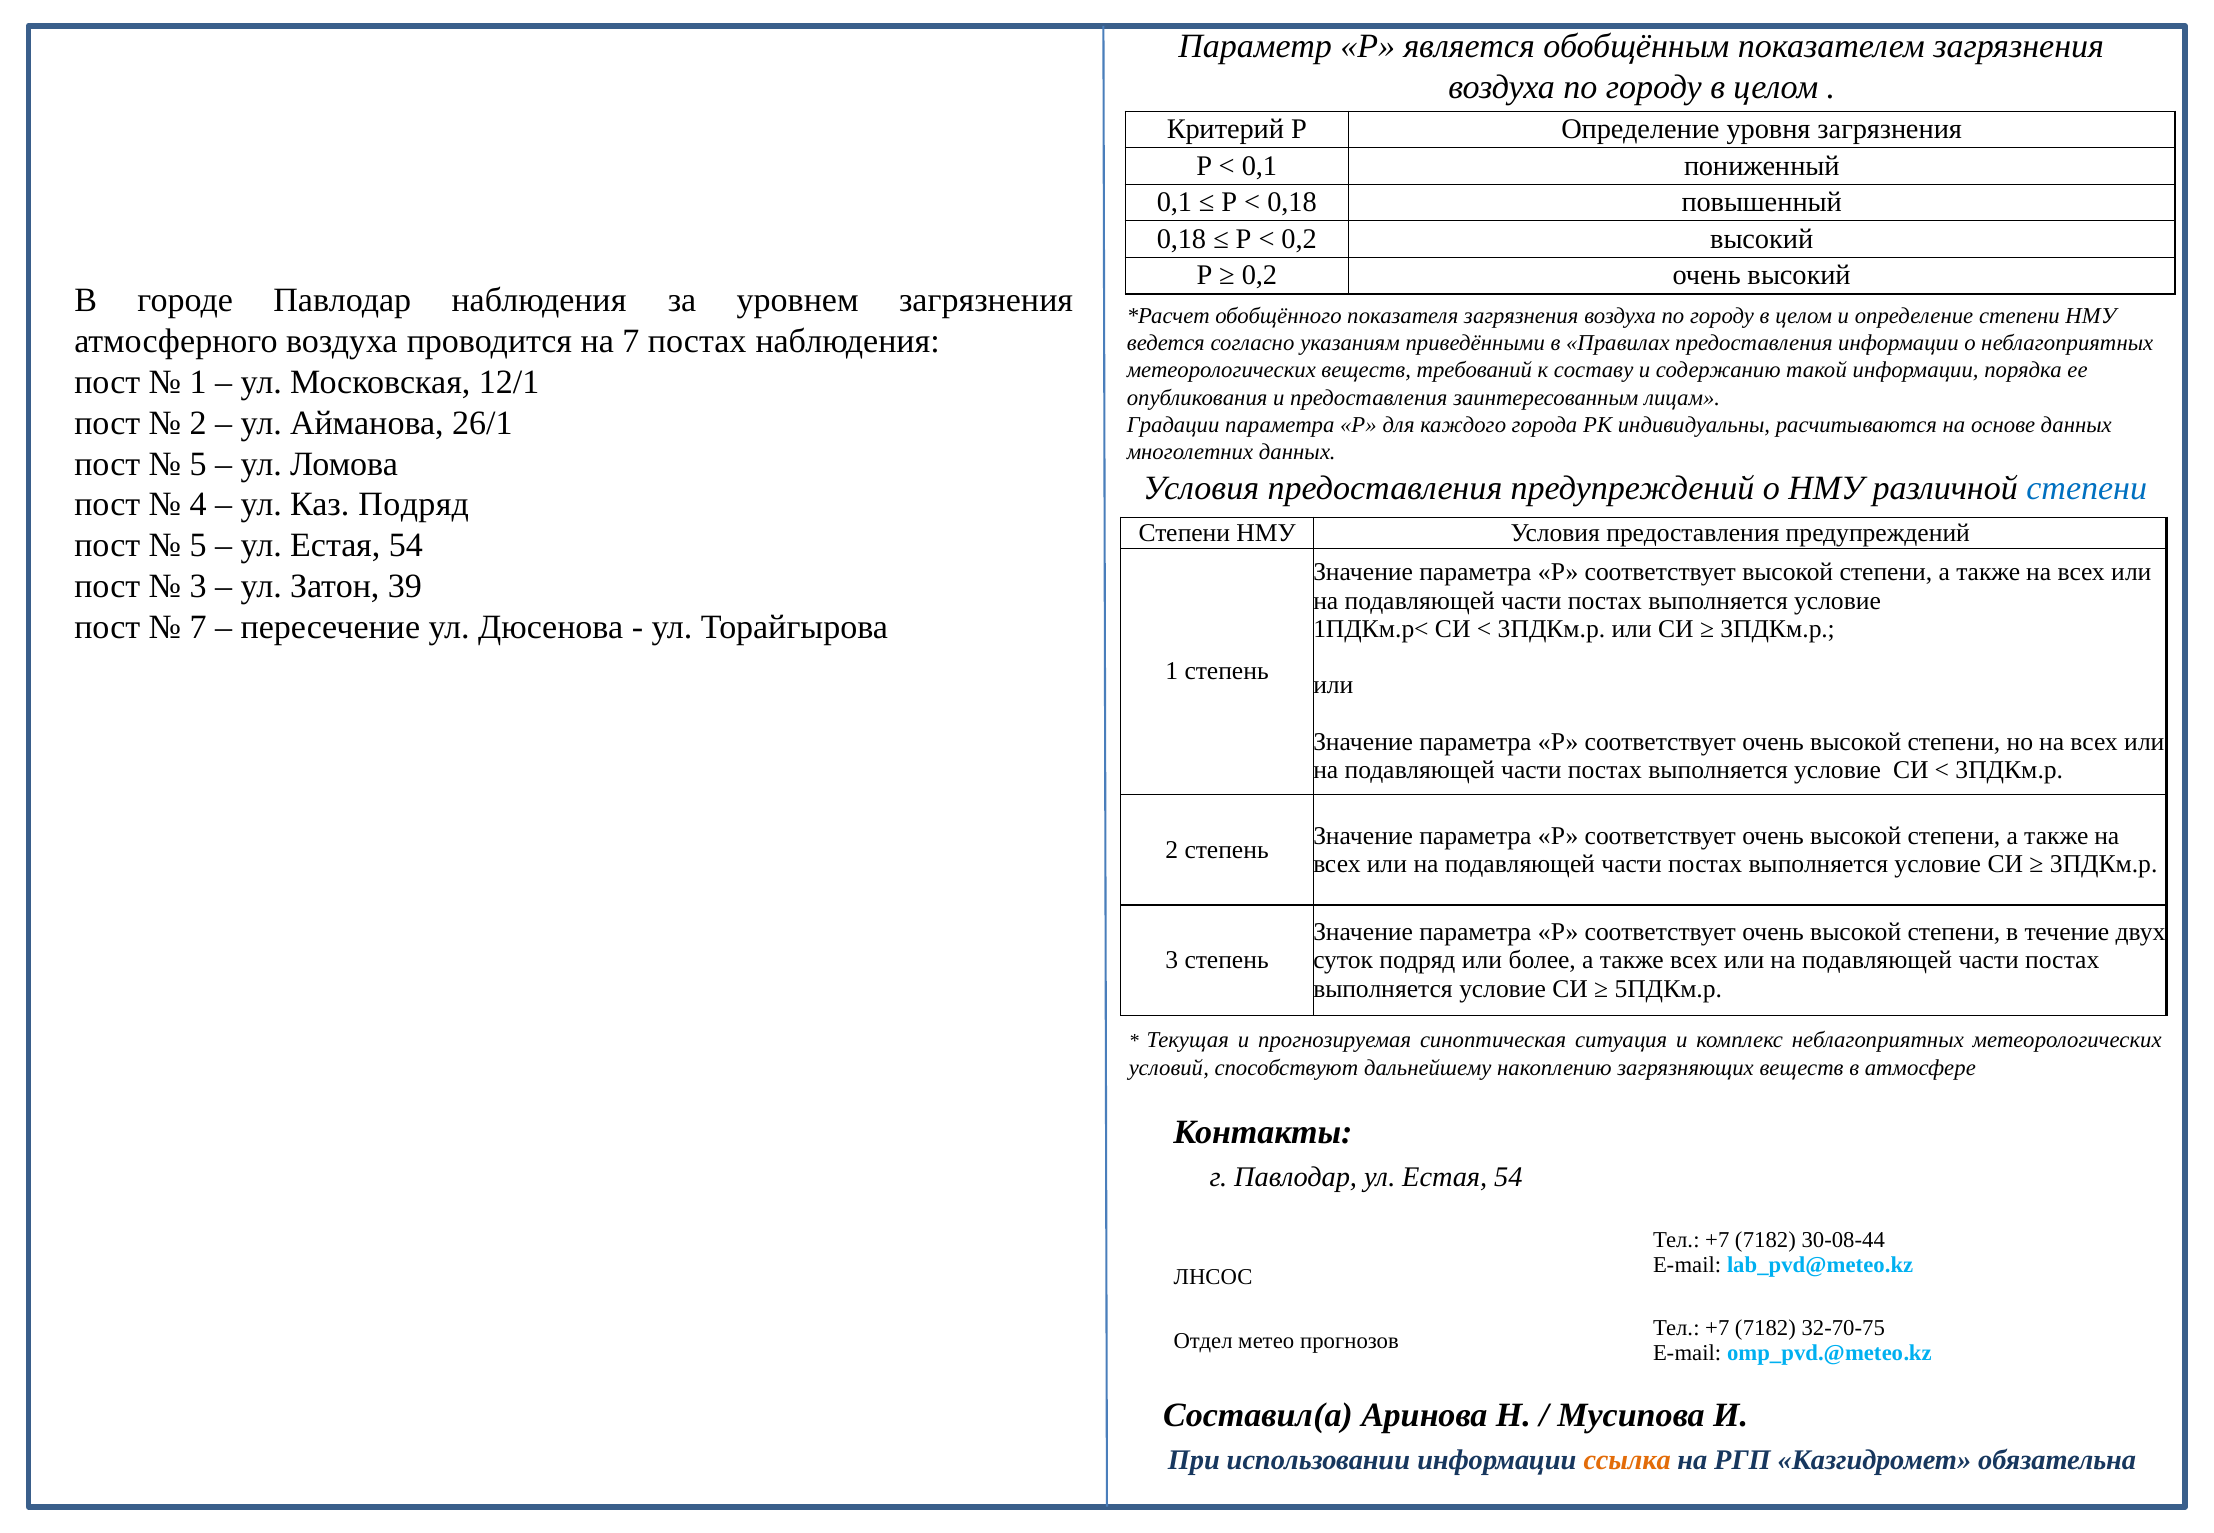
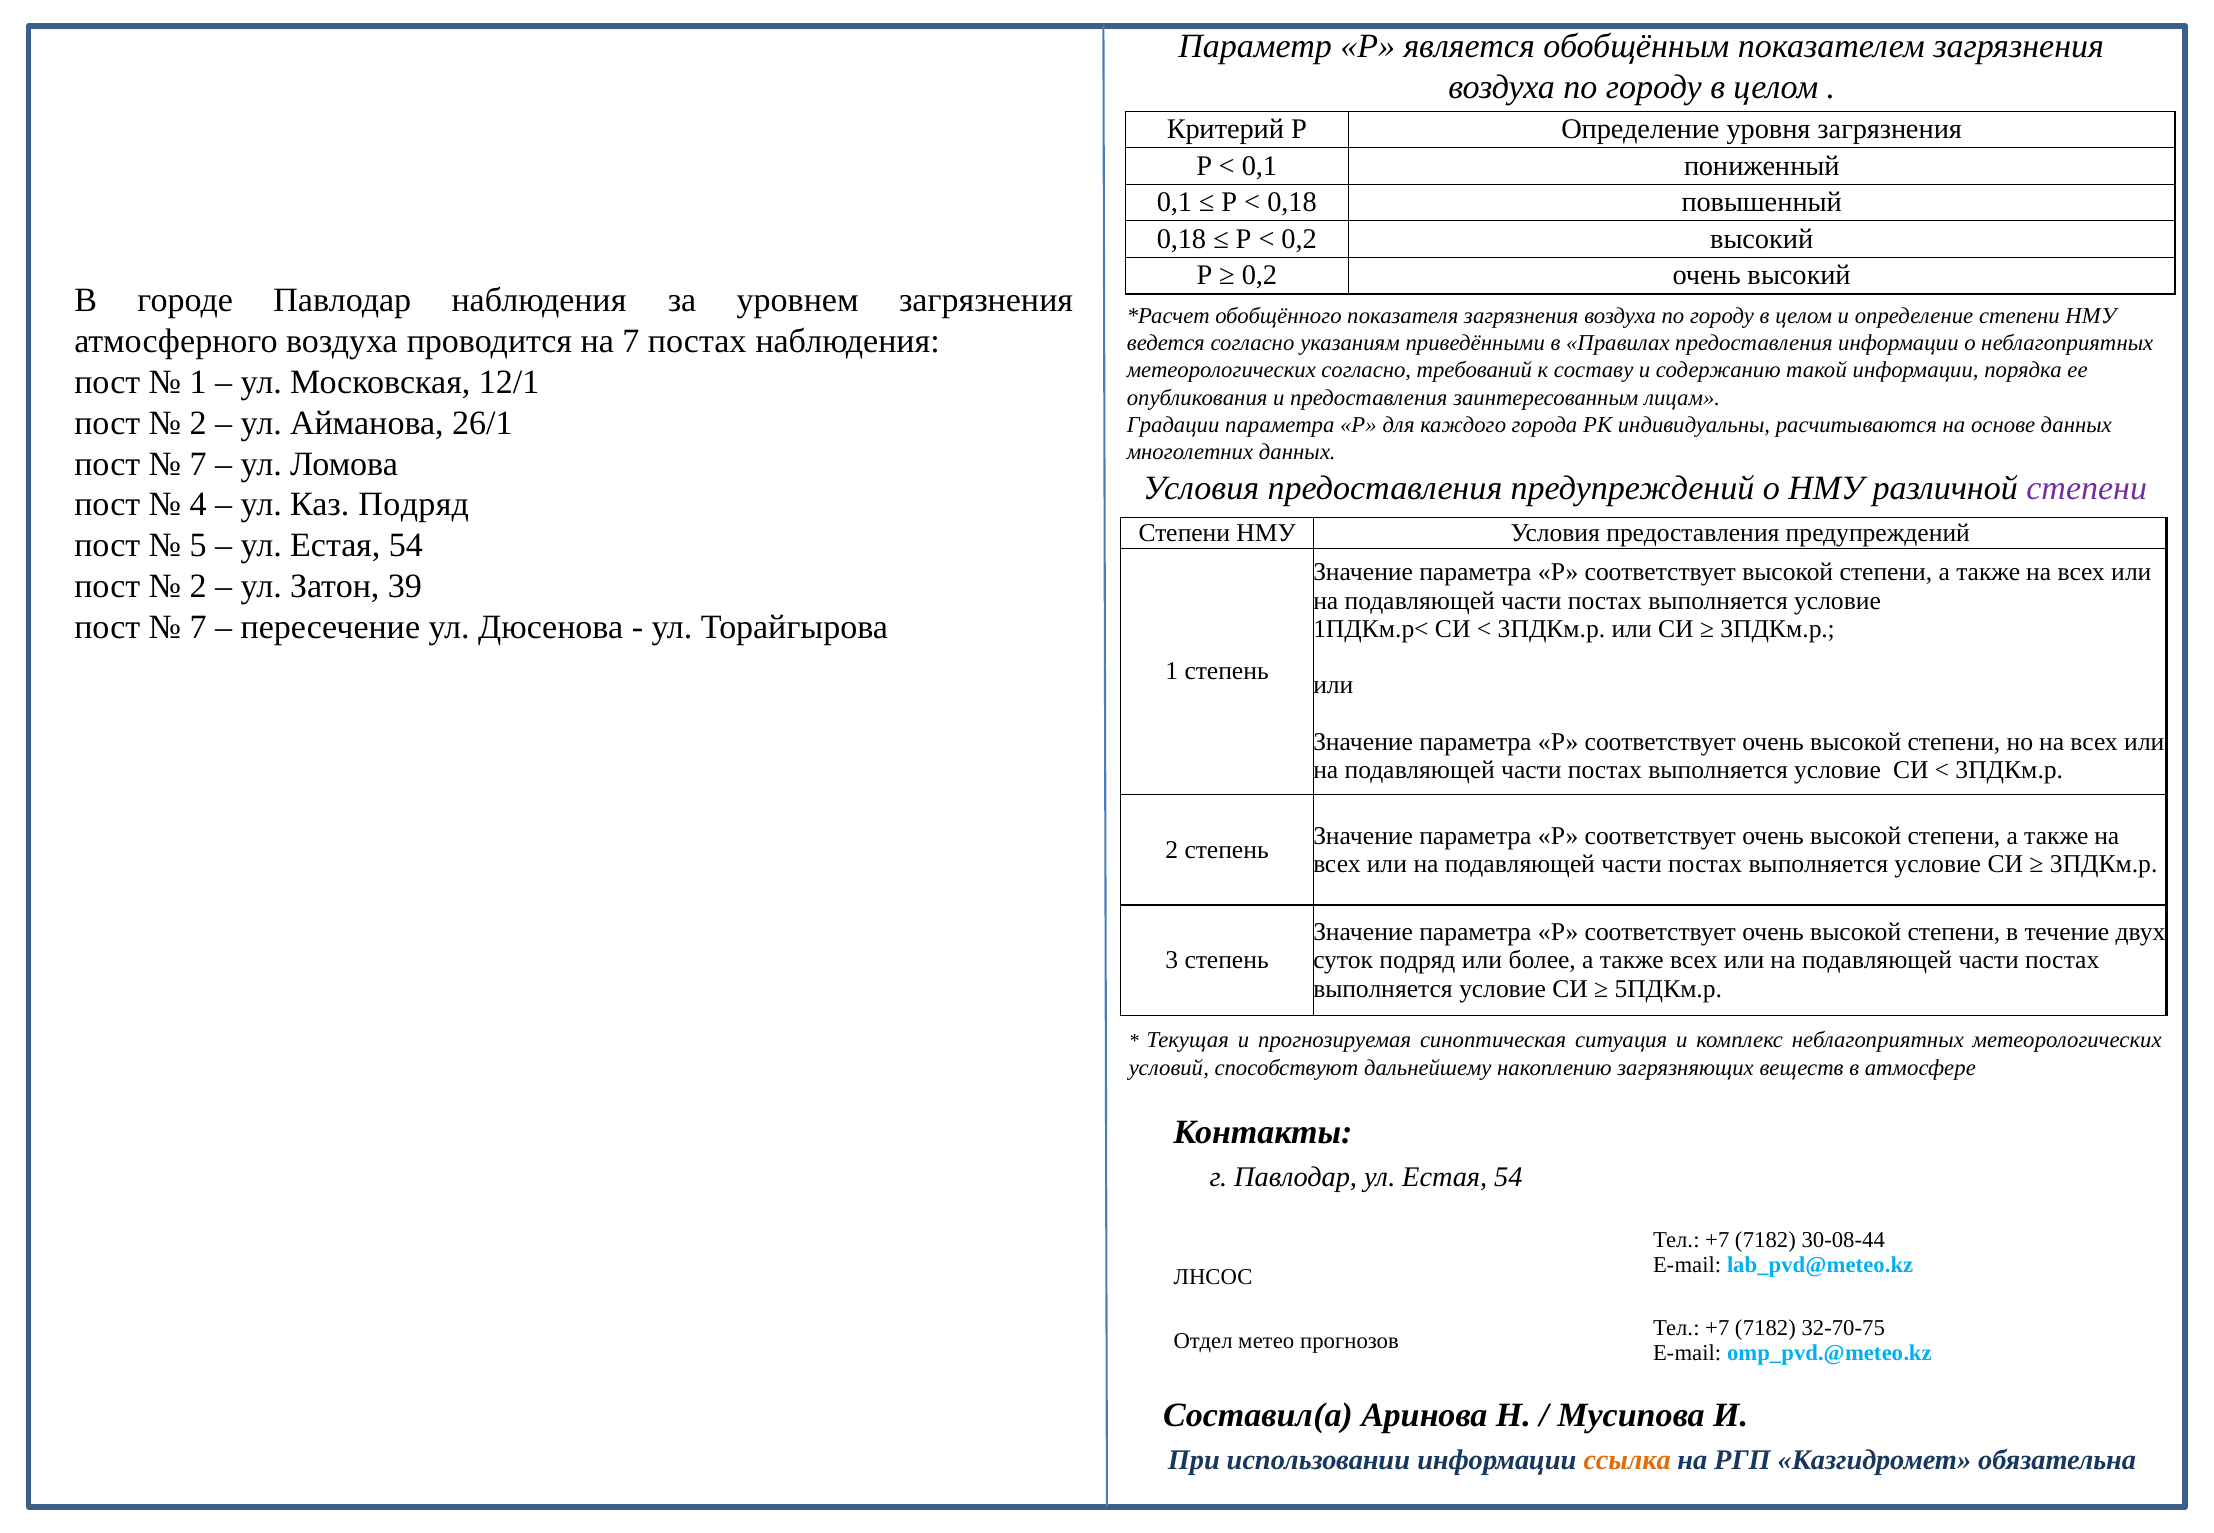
метеорологических веществ: веществ -> согласно
5 at (198, 464): 5 -> 7
степени at (2087, 488) colour: blue -> purple
3 at (198, 586): 3 -> 2
